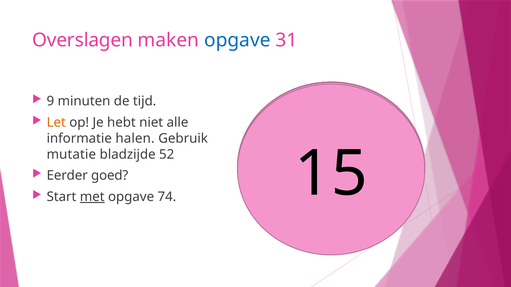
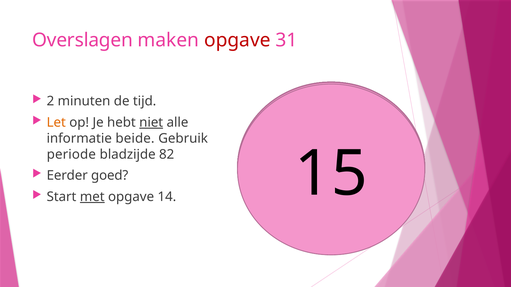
opgave at (237, 40) colour: blue -> red
9: 9 -> 2
niet underline: none -> present
halen: halen -> beide
mutatie: mutatie -> periode
52: 52 -> 82
opgave 74: 74 -> 14
